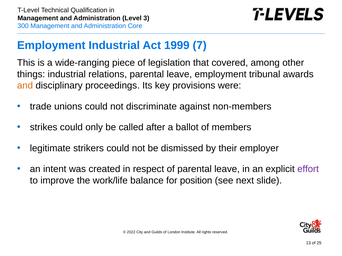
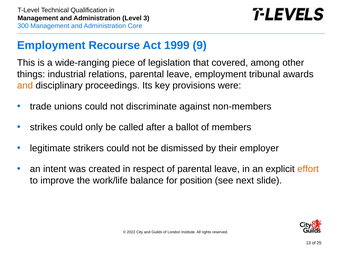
Employment Industrial: Industrial -> Recourse
7: 7 -> 9
effort colour: purple -> orange
